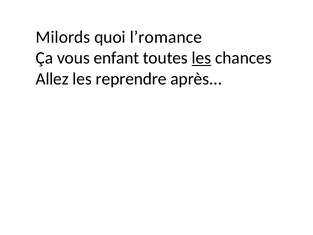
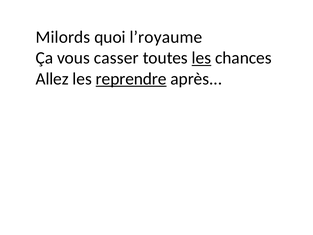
l’romance: l’romance -> l’royaume
enfant: enfant -> casser
reprendre underline: none -> present
